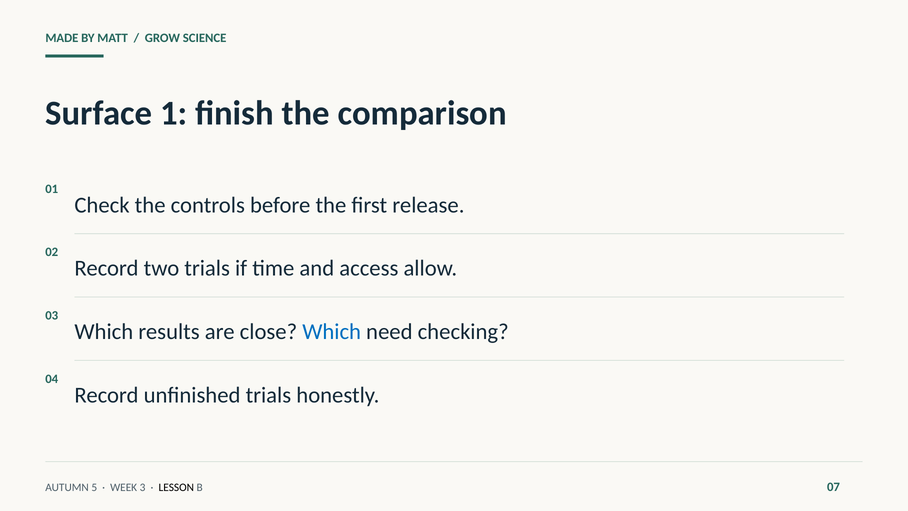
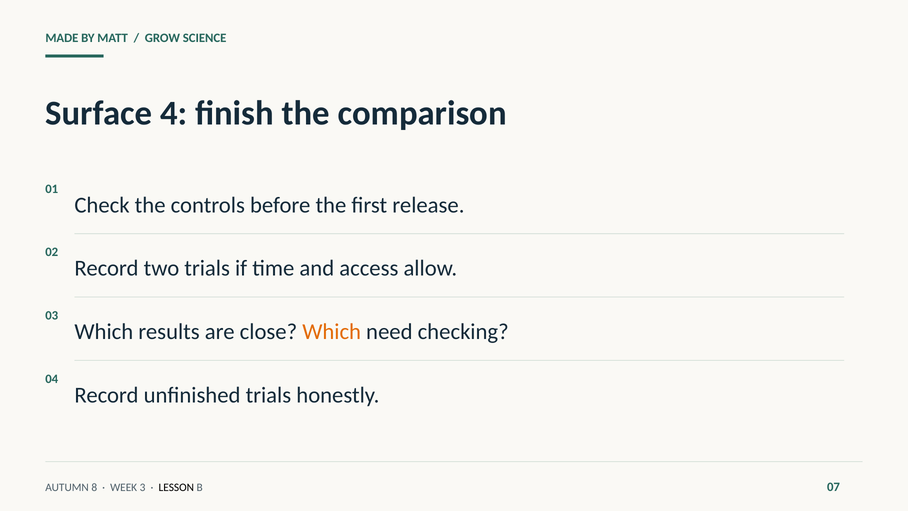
1: 1 -> 4
Which at (332, 332) colour: blue -> orange
5: 5 -> 8
